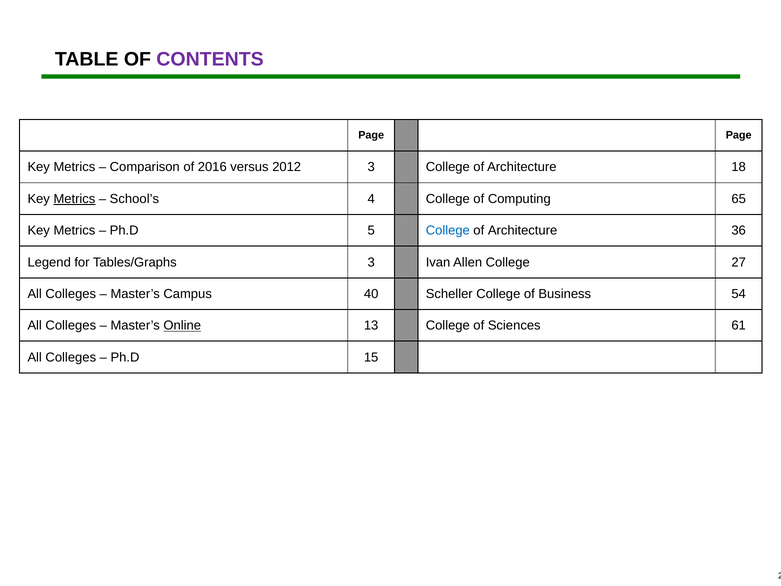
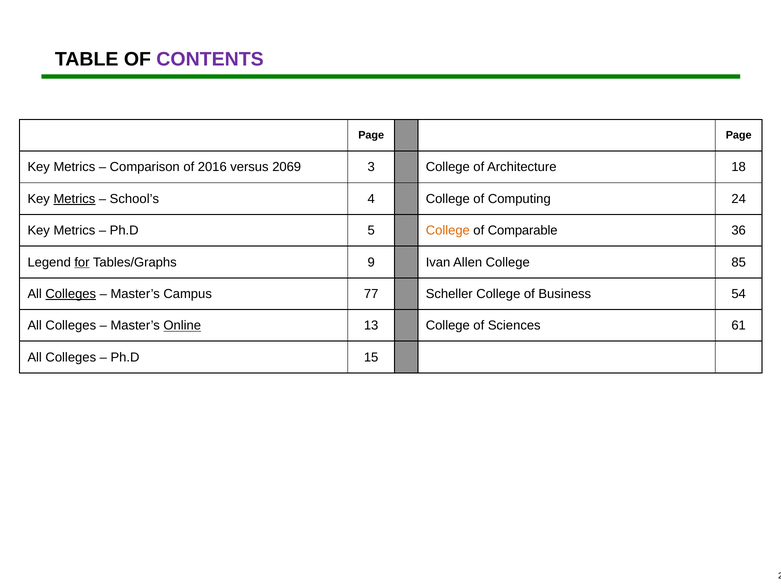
2012: 2012 -> 2069
65: 65 -> 24
College at (448, 230) colour: blue -> orange
Architecture at (523, 230): Architecture -> Comparable
for underline: none -> present
Tables/Graphs 3: 3 -> 9
27: 27 -> 85
Colleges at (71, 294) underline: none -> present
40: 40 -> 77
